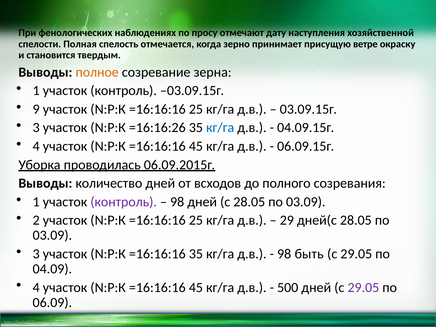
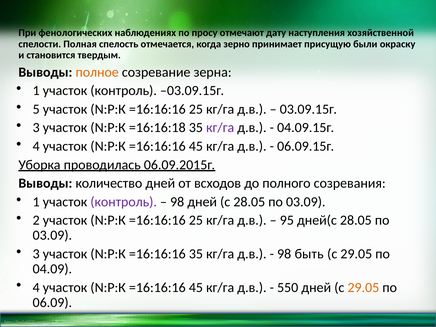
ветре: ветре -> были
9: 9 -> 5
=16:16:26: =16:16:26 -> =16:16:18
кг/га at (220, 128) colour: blue -> purple
29: 29 -> 95
500: 500 -> 550
29.05 at (363, 287) colour: purple -> orange
